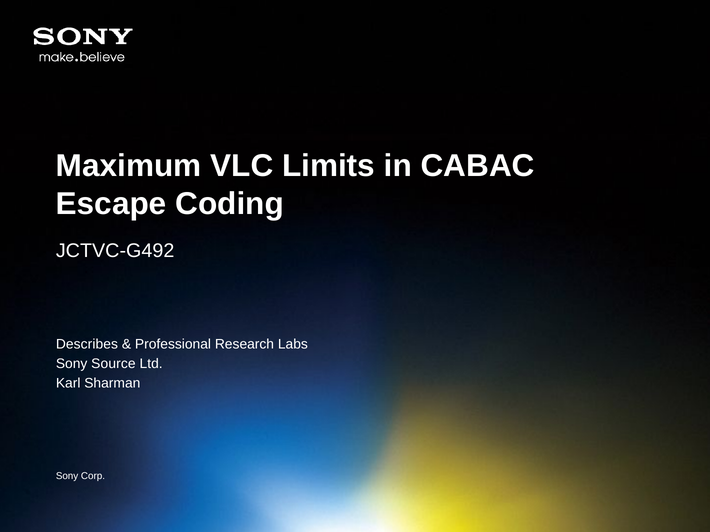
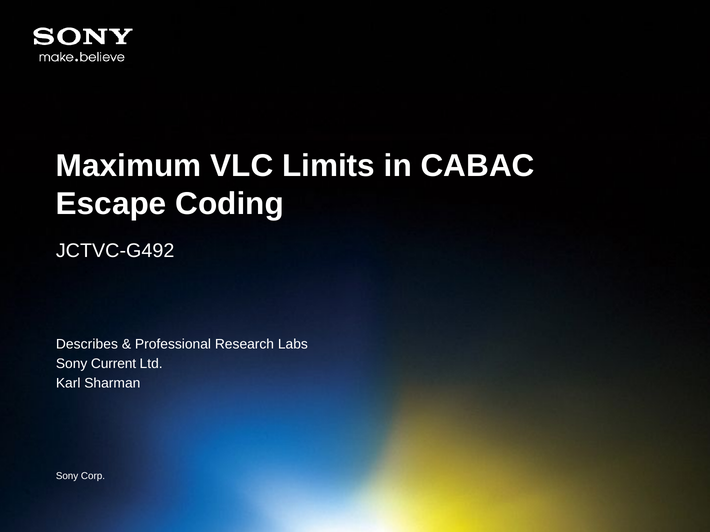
Source: Source -> Current
